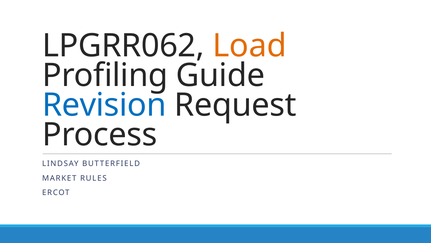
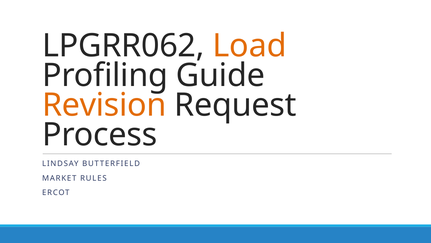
Revision colour: blue -> orange
